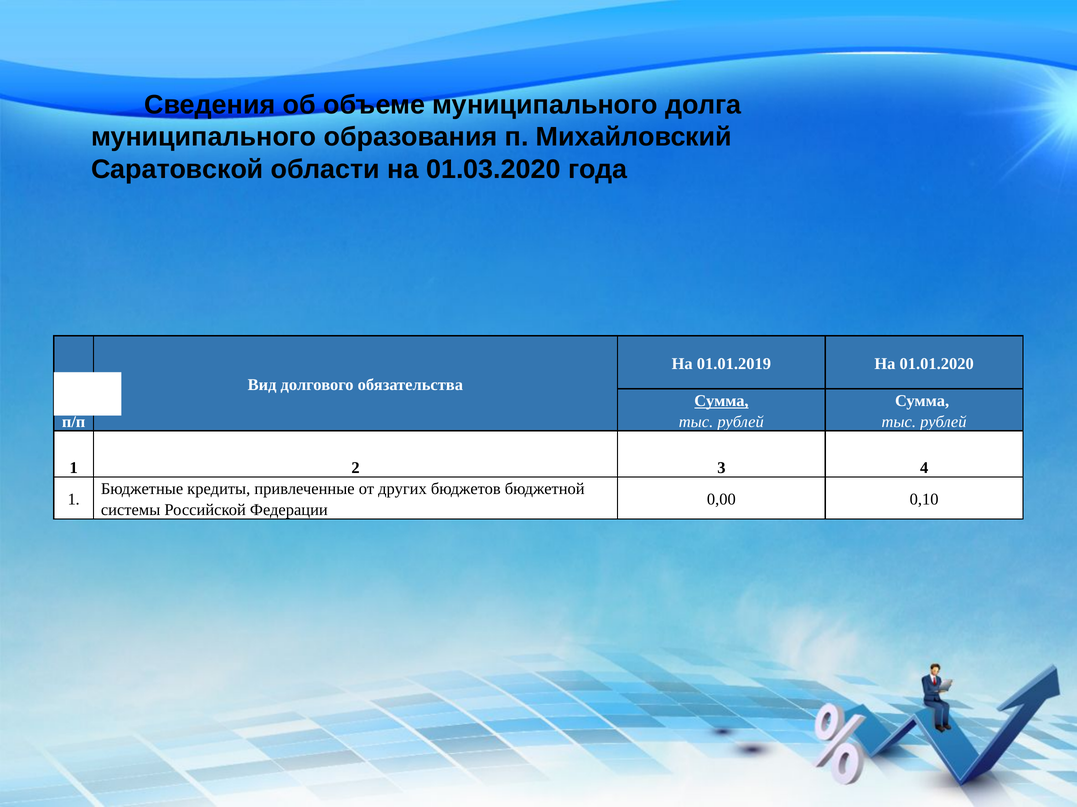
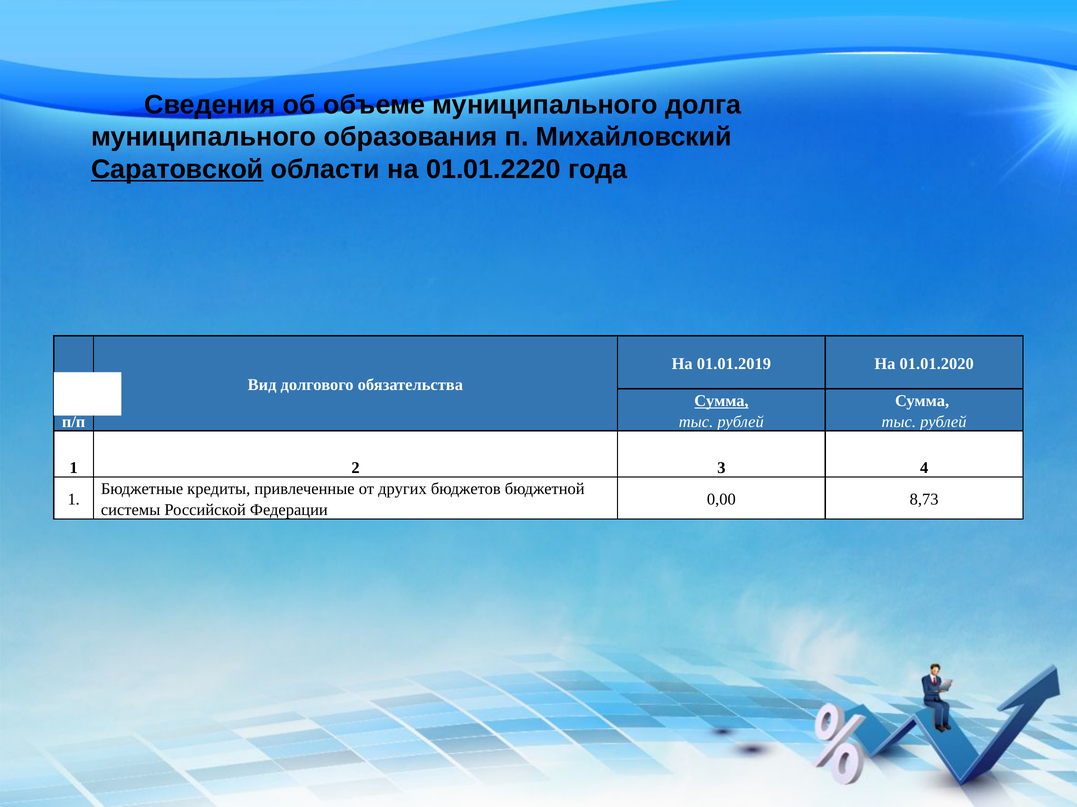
Саратовской underline: none -> present
01.03.2020: 01.03.2020 -> 01.01.2220
0,10: 0,10 -> 8,73
